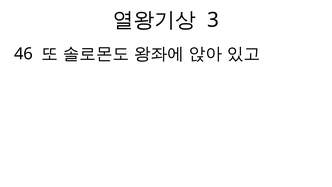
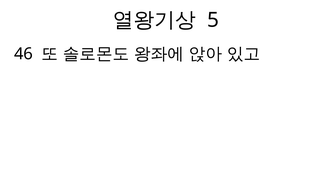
3: 3 -> 5
